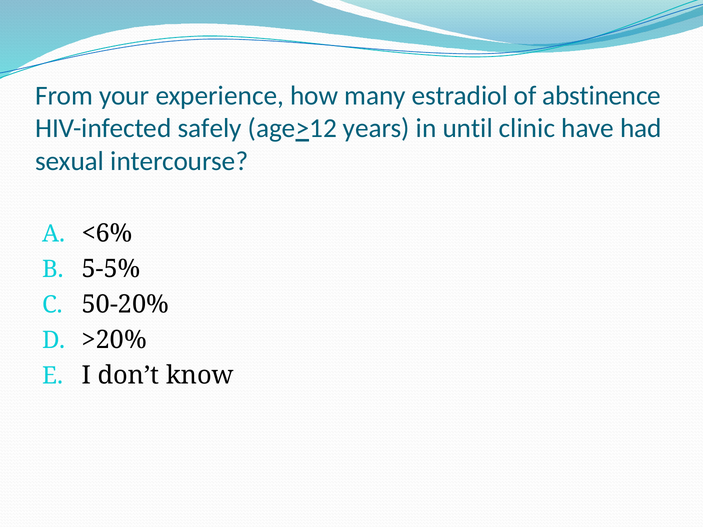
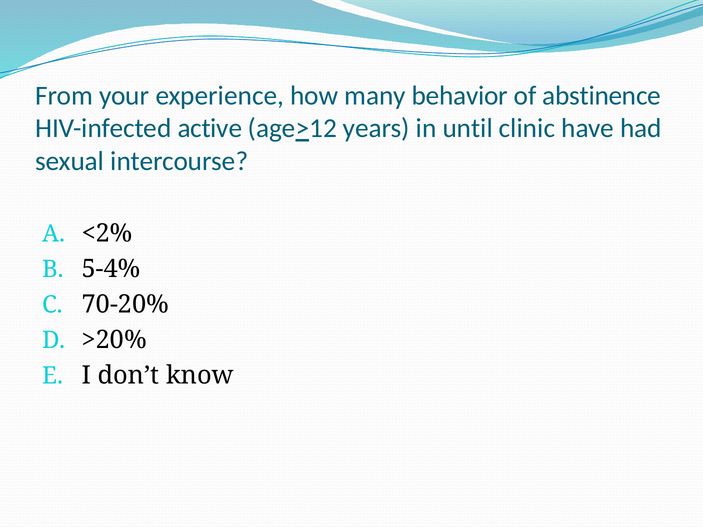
estradiol: estradiol -> behavior
safely: safely -> active
<6%: <6% -> <2%
5-5%: 5-5% -> 5-4%
50-20%: 50-20% -> 70-20%
